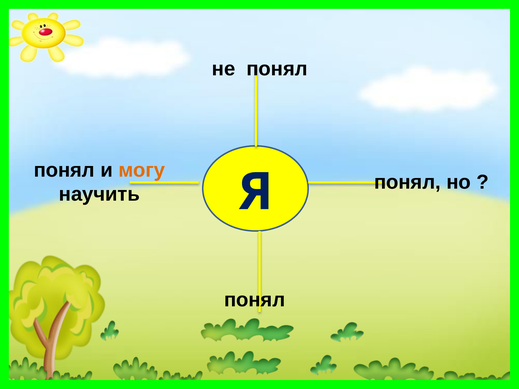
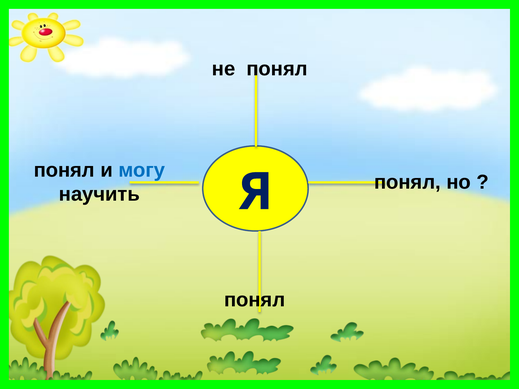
могу colour: orange -> blue
